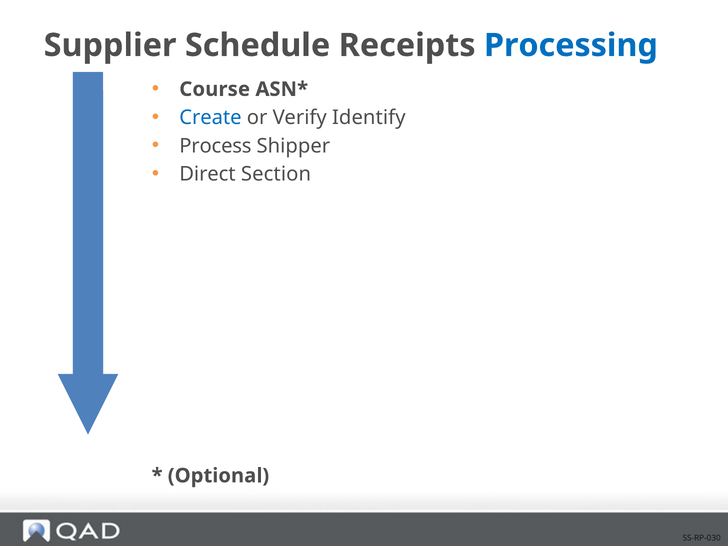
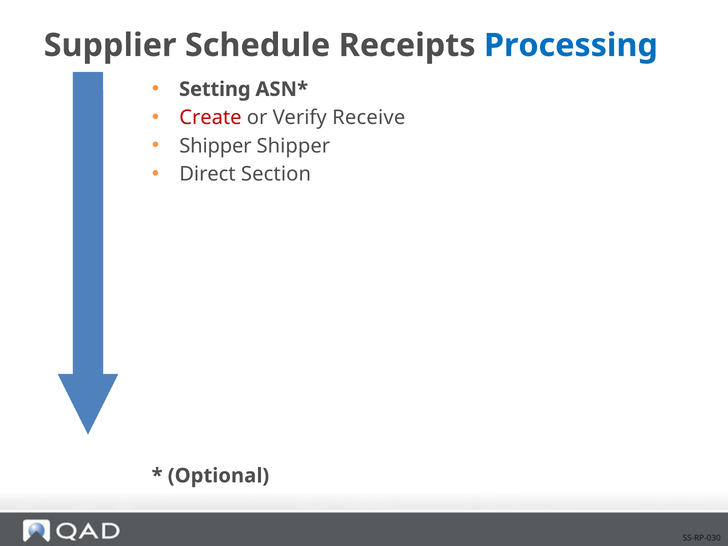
Course: Course -> Setting
Create colour: blue -> red
Identify: Identify -> Receive
Process at (215, 146): Process -> Shipper
